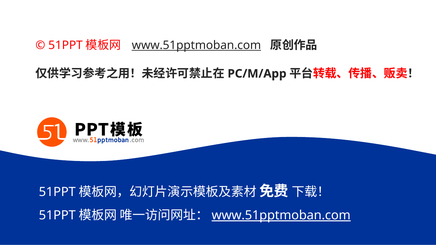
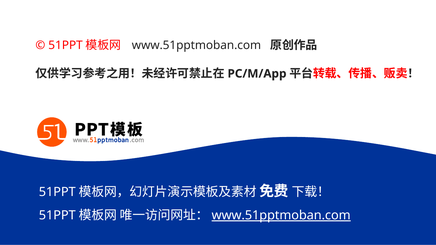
www.51pptmoban.com at (196, 45) underline: present -> none
